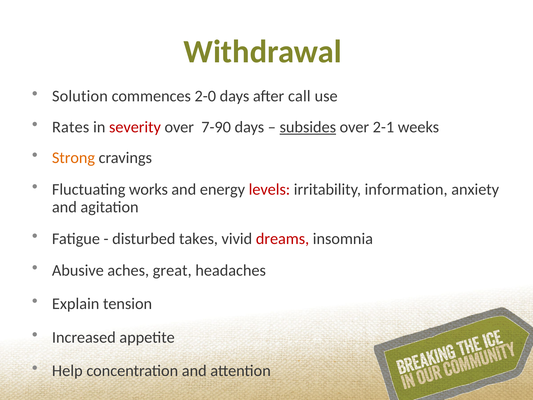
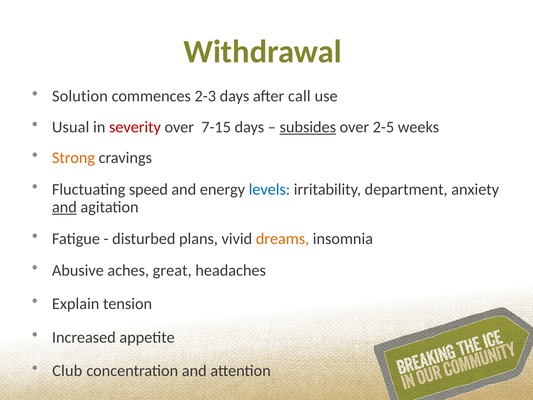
2-0: 2-0 -> 2-3
Rates: Rates -> Usual
7-90: 7-90 -> 7-15
2-1: 2-1 -> 2-5
works: works -> speed
levels colour: red -> blue
information: information -> department
and at (64, 207) underline: none -> present
takes: takes -> plans
dreams colour: red -> orange
Help: Help -> Club
